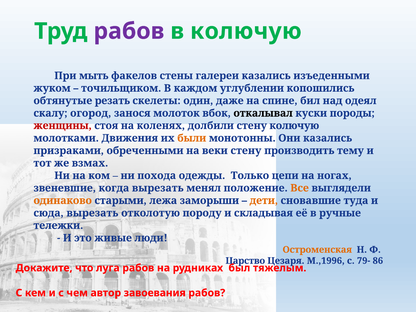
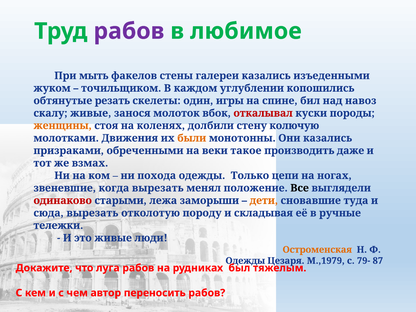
в колючую: колючую -> любимое
даже: даже -> игры
одеял: одеял -> навоз
скалу огород: огород -> живые
откалывал colour: black -> red
женщины colour: red -> orange
веки стену: стену -> такое
тему: тему -> даже
Все colour: orange -> black
одинаково colour: orange -> red
Царство at (245, 261): Царство -> Одежды
М.,1996: М.,1996 -> М.,1979
86: 86 -> 87
завоевания: завоевания -> переносить
